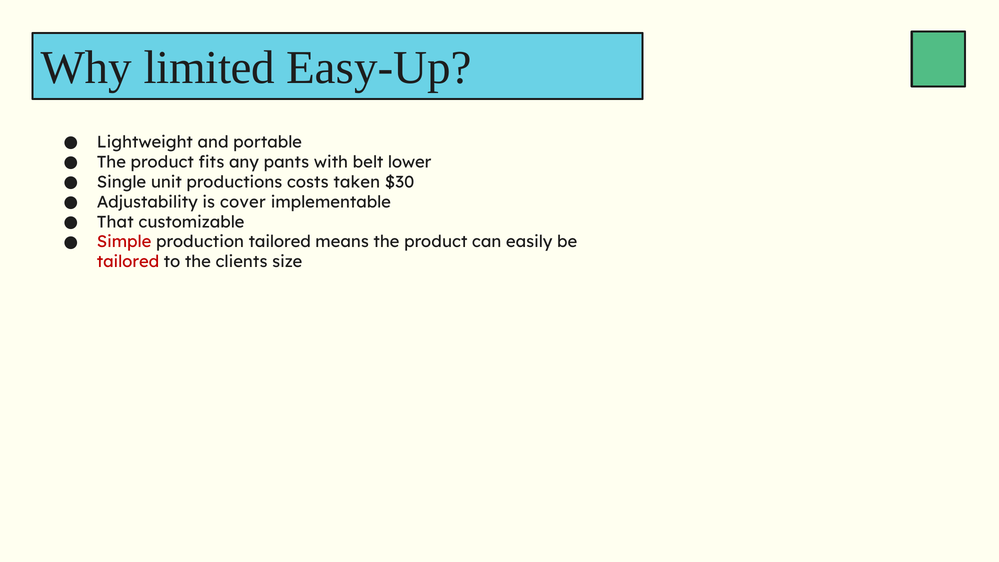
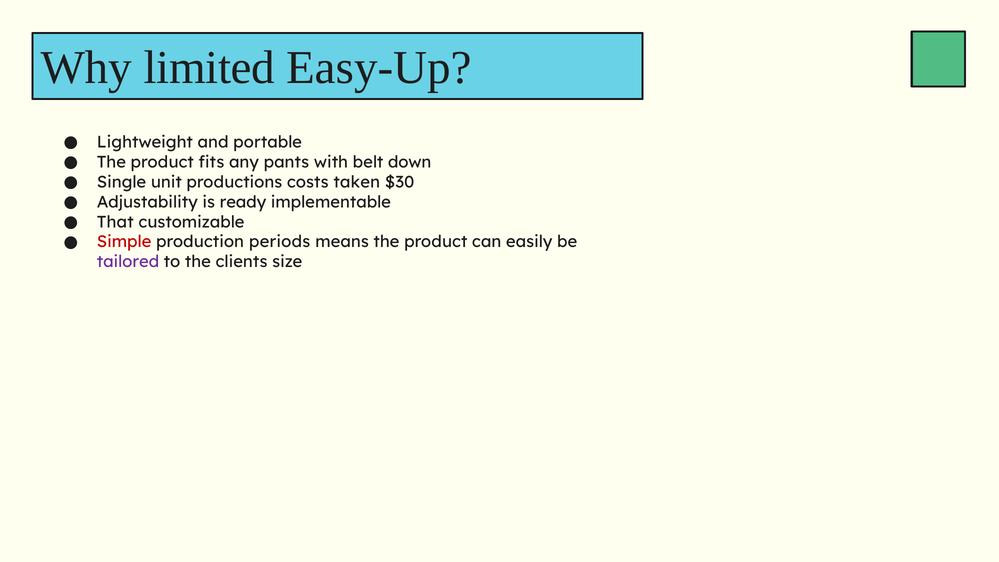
lower: lower -> down
cover: cover -> ready
production tailored: tailored -> periods
tailored at (128, 262) colour: red -> purple
